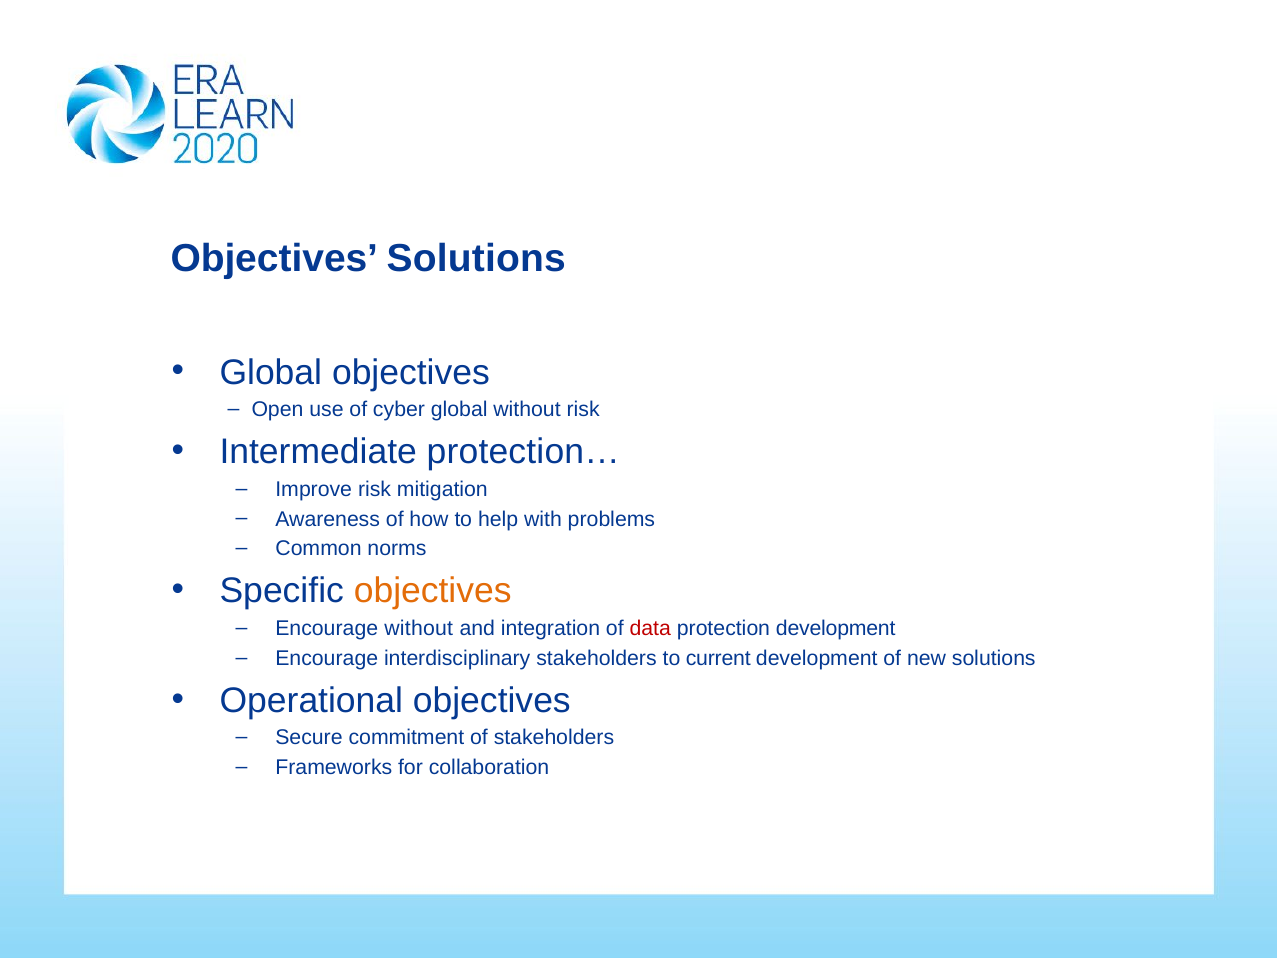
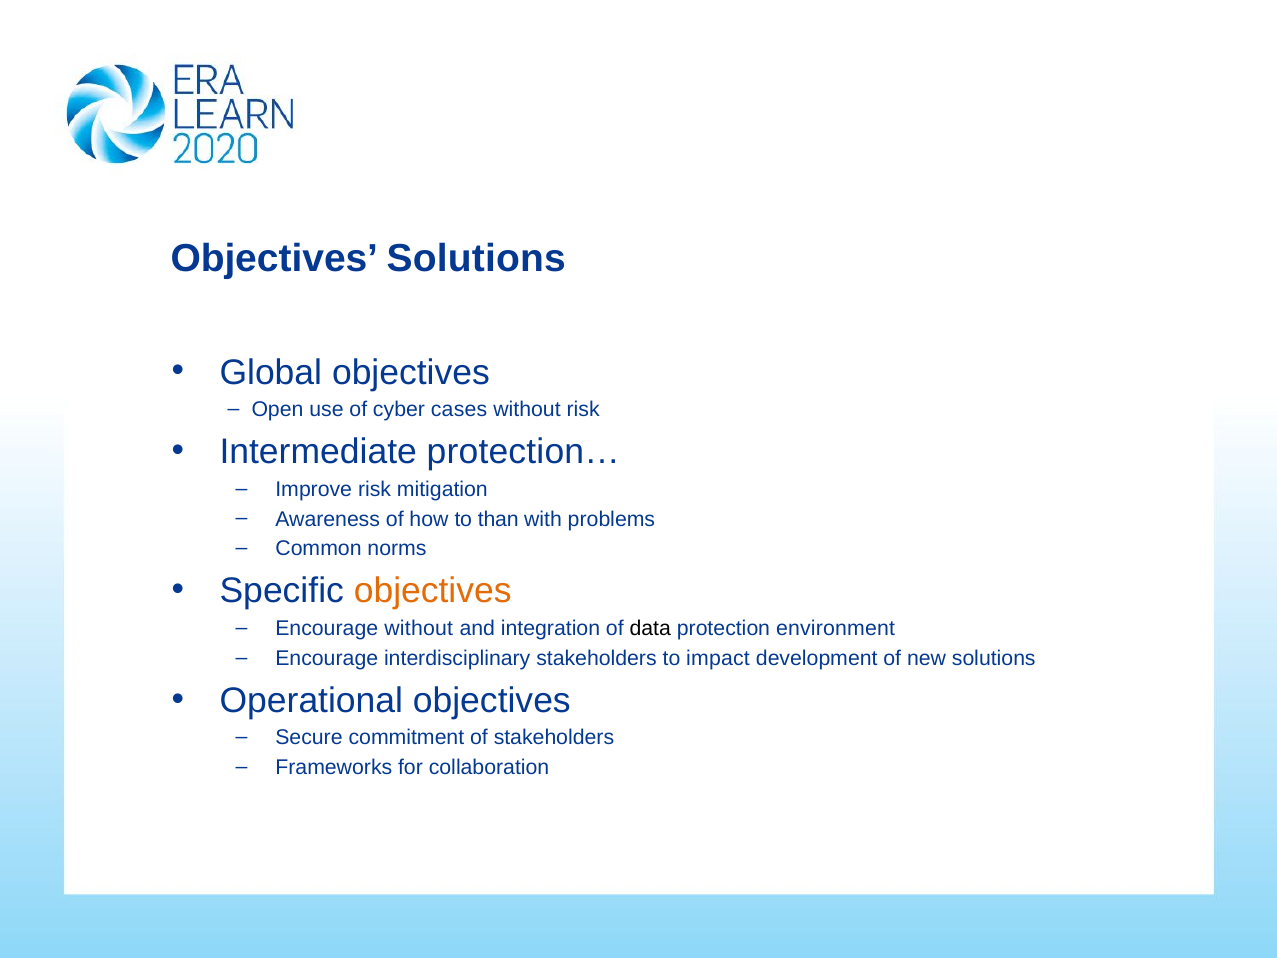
cyber global: global -> cases
help: help -> than
data colour: red -> black
protection development: development -> environment
current: current -> impact
